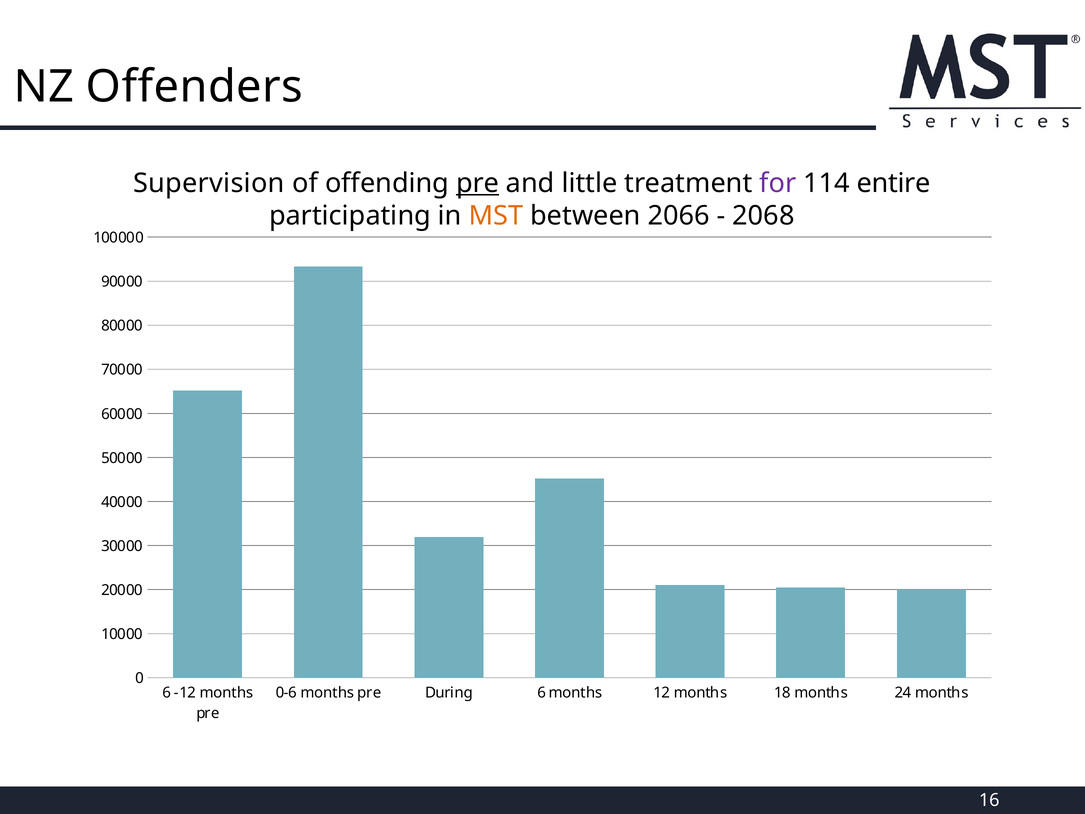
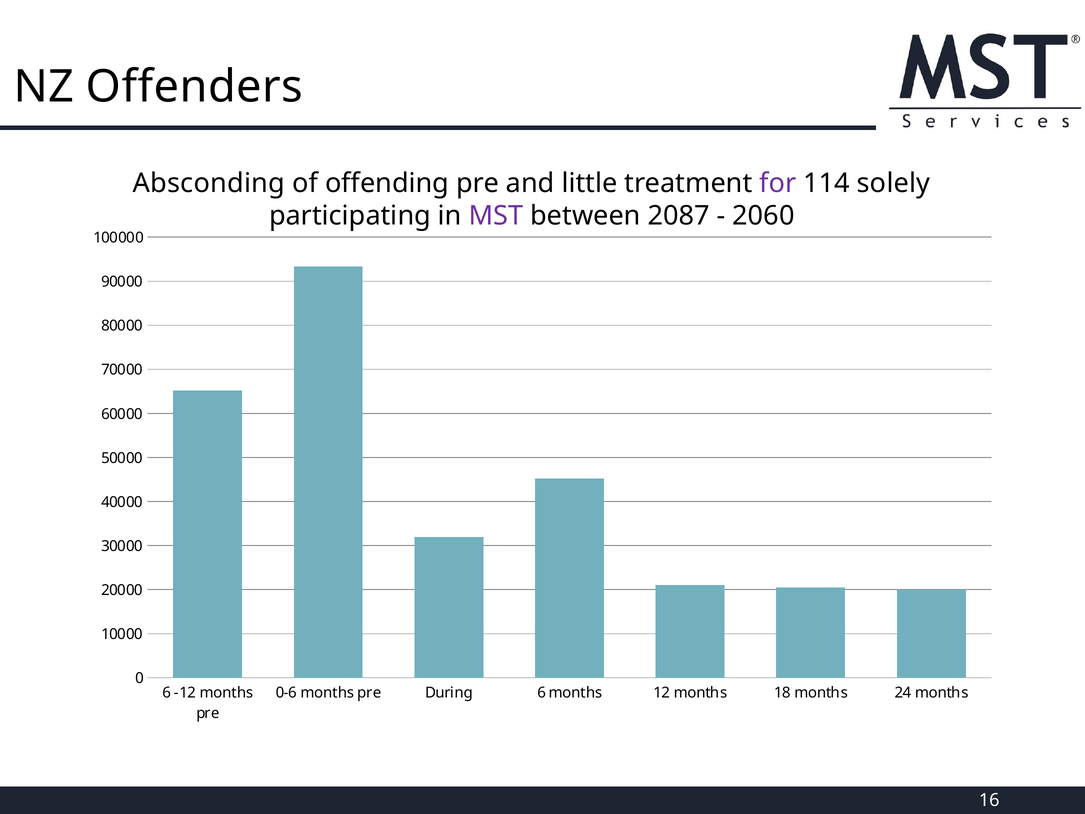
Supervision: Supervision -> Absconding
pre at (478, 183) underline: present -> none
entire: entire -> solely
MST colour: orange -> purple
2066: 2066 -> 2087
2068: 2068 -> 2060
